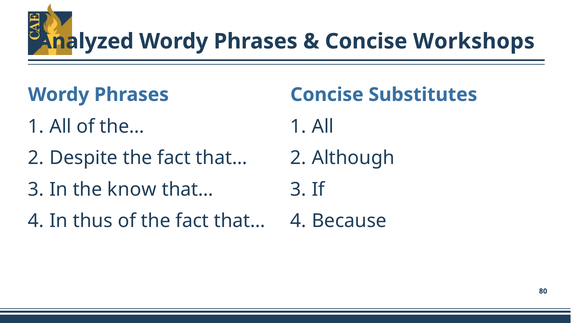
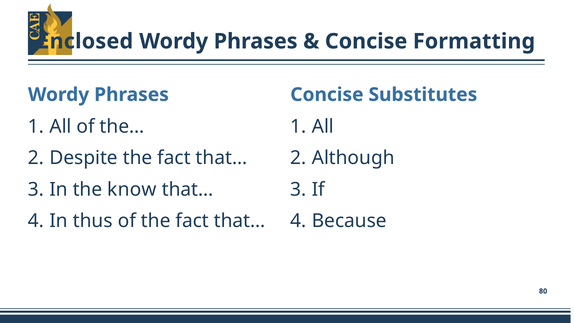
Analyzed: Analyzed -> Enclosed
Workshops: Workshops -> Formatting
